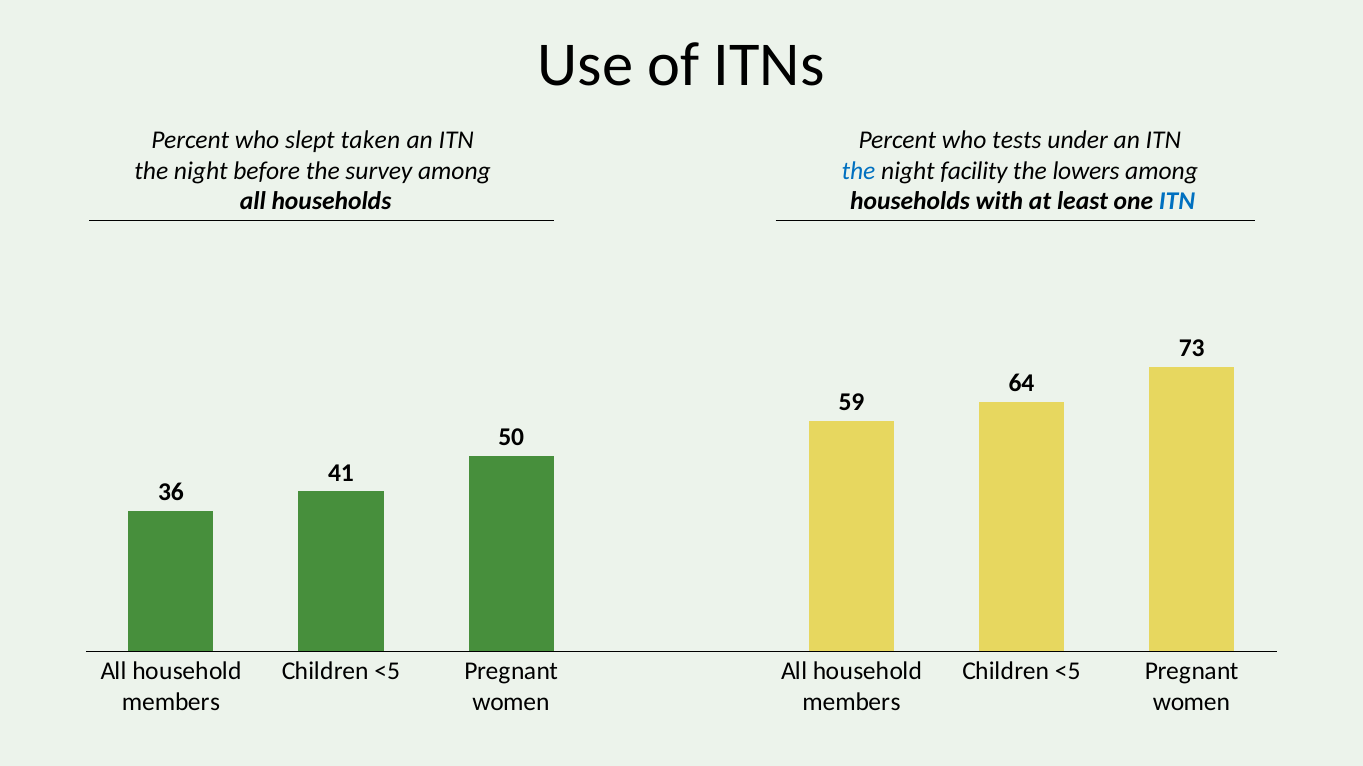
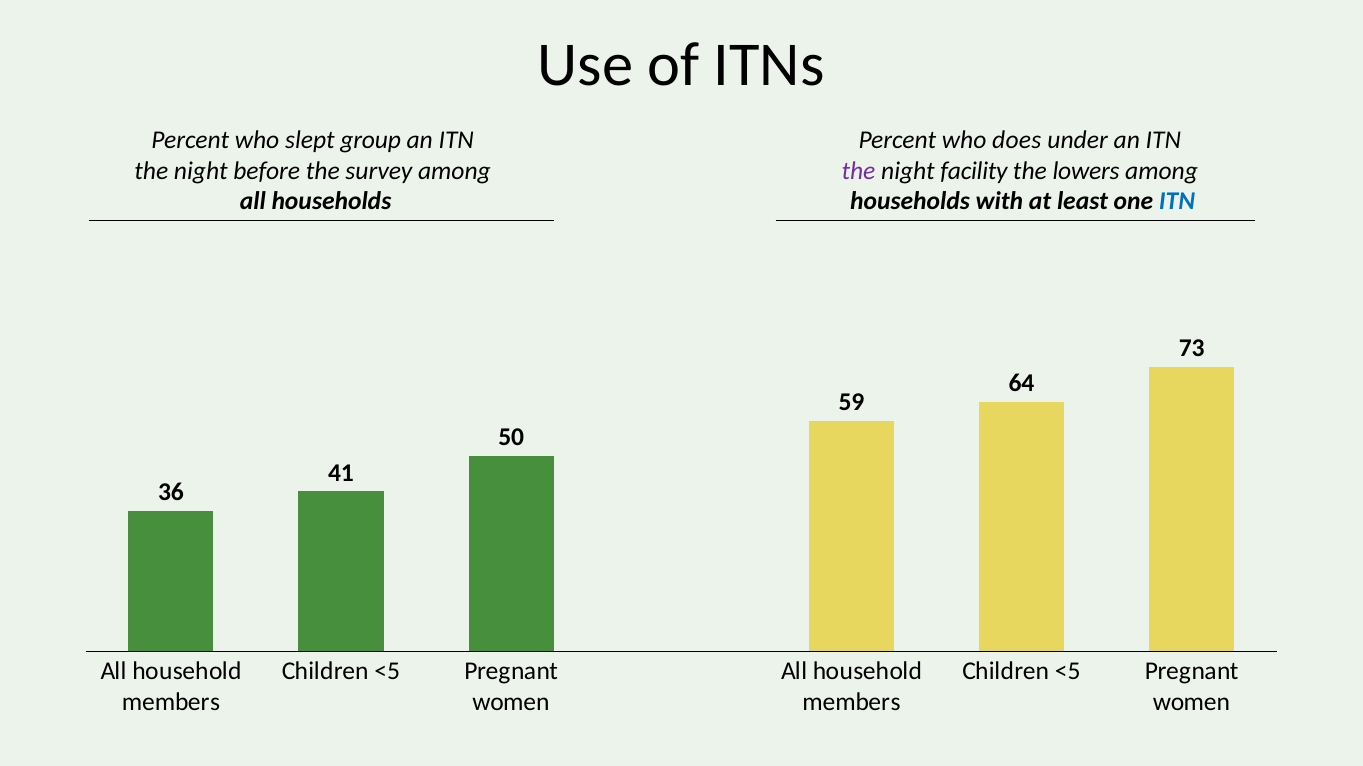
taken: taken -> group
tests: tests -> does
the at (858, 171) colour: blue -> purple
